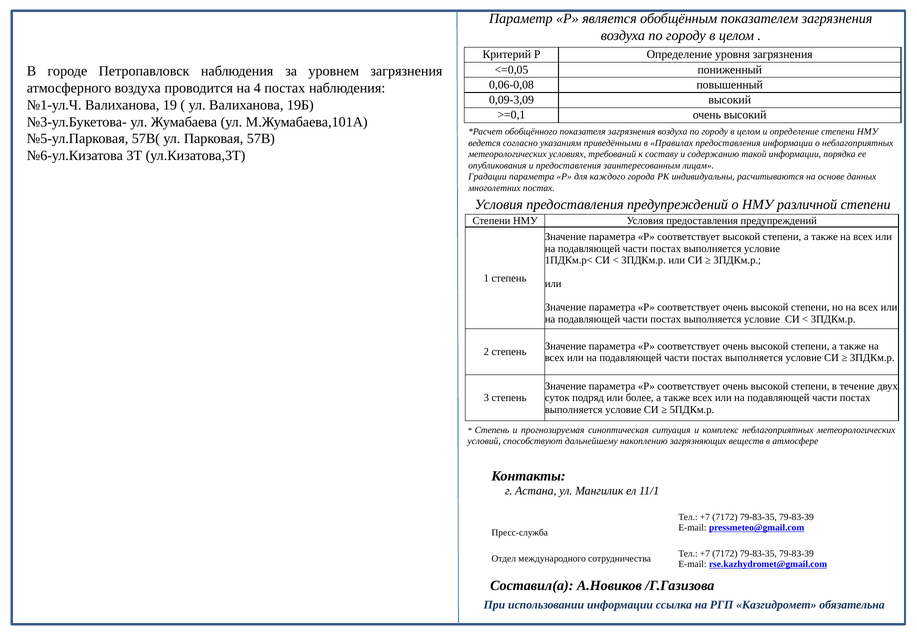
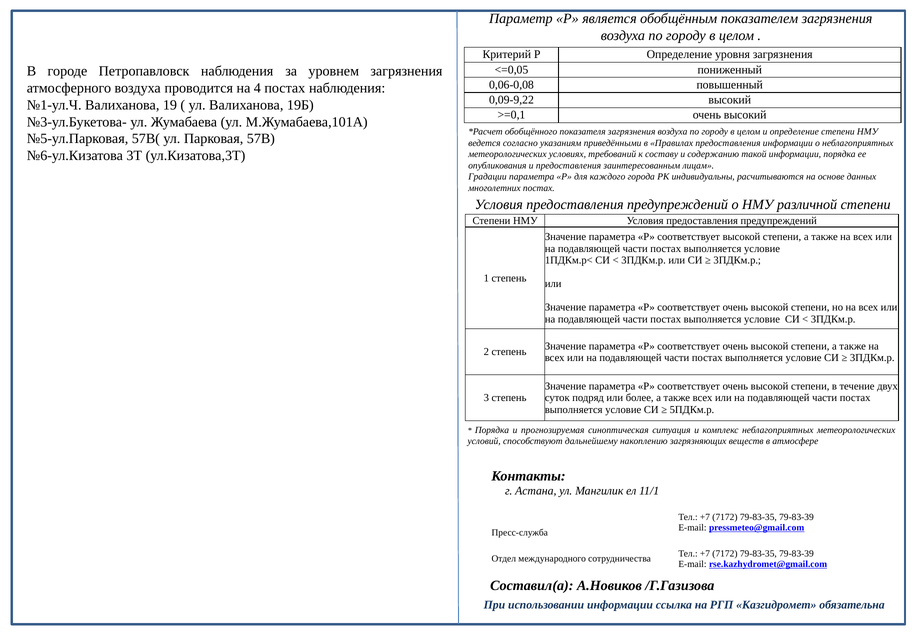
0,09-3,09: 0,09-3,09 -> 0,09-9,22
Степень at (492, 430): Степень -> Порядка
